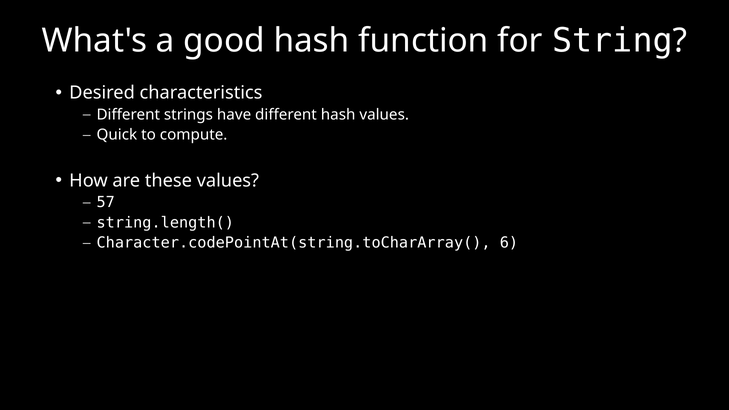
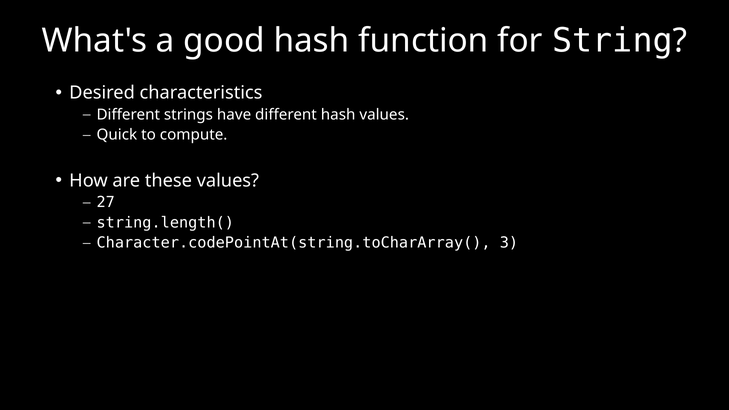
57: 57 -> 27
6: 6 -> 3
